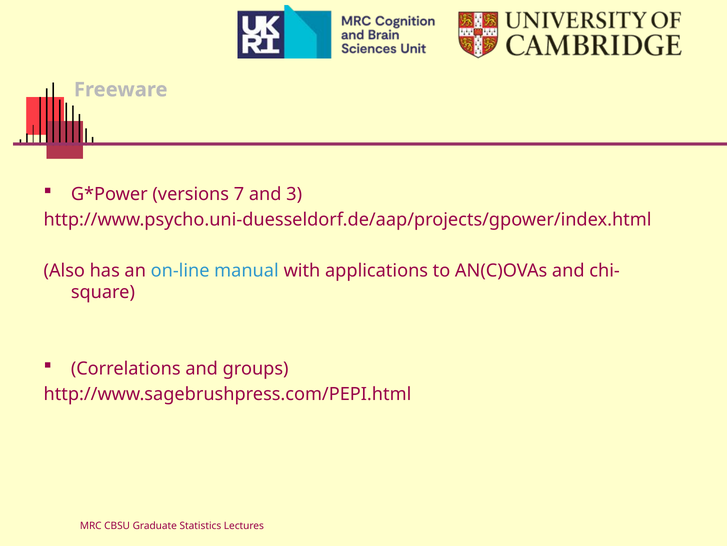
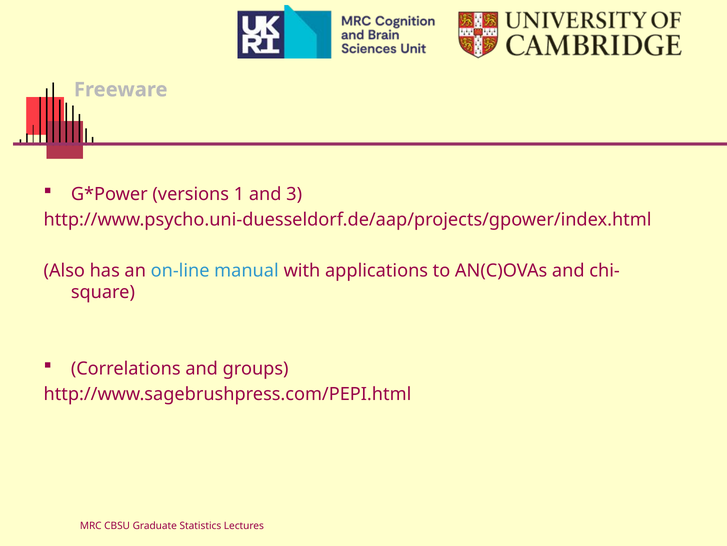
7: 7 -> 1
